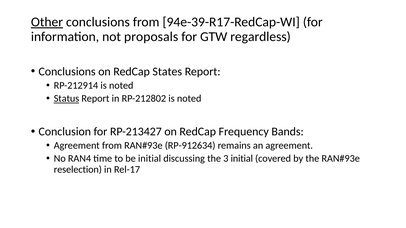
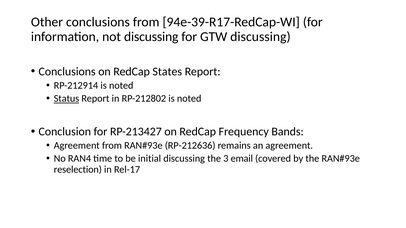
Other underline: present -> none
not proposals: proposals -> discussing
GTW regardless: regardless -> discussing
RP-912634: RP-912634 -> RP-212636
3 initial: initial -> email
